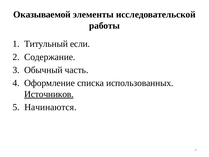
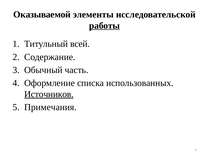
работы underline: none -> present
если: если -> всей
Начинаются: Начинаются -> Примечания
